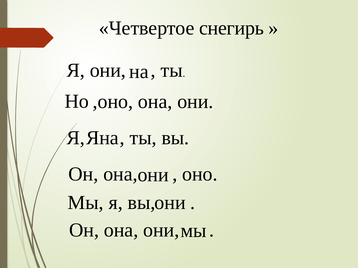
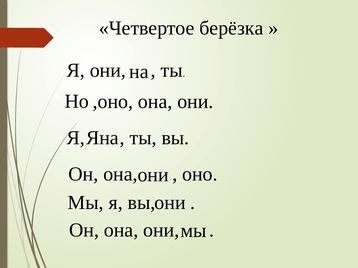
снегирь: снегирь -> берёзка
